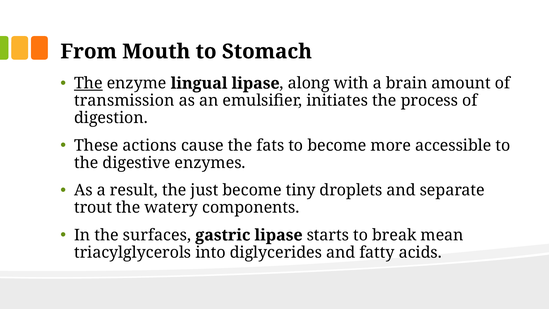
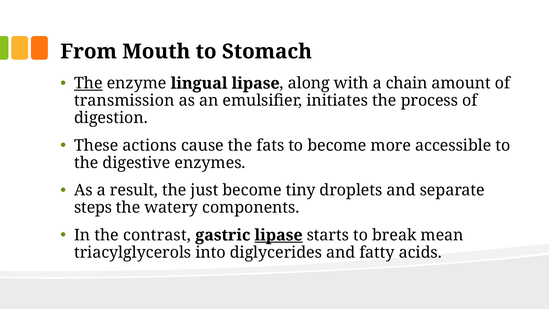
brain: brain -> chain
trout: trout -> steps
surfaces: surfaces -> contrast
lipase at (279, 235) underline: none -> present
